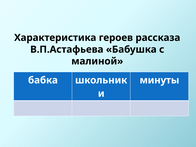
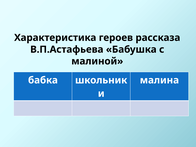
минуты: минуты -> малина
